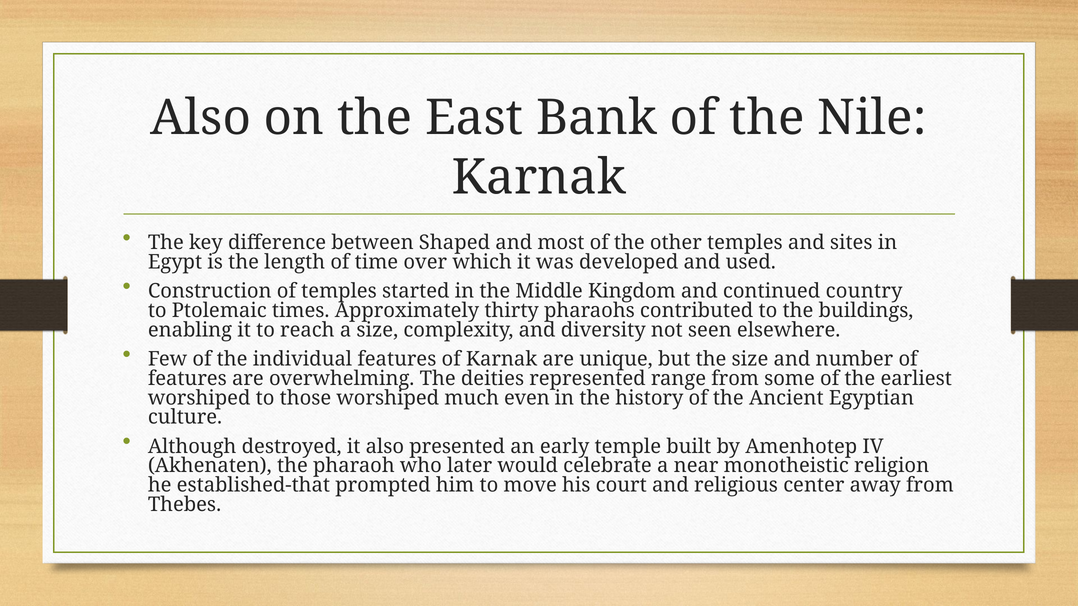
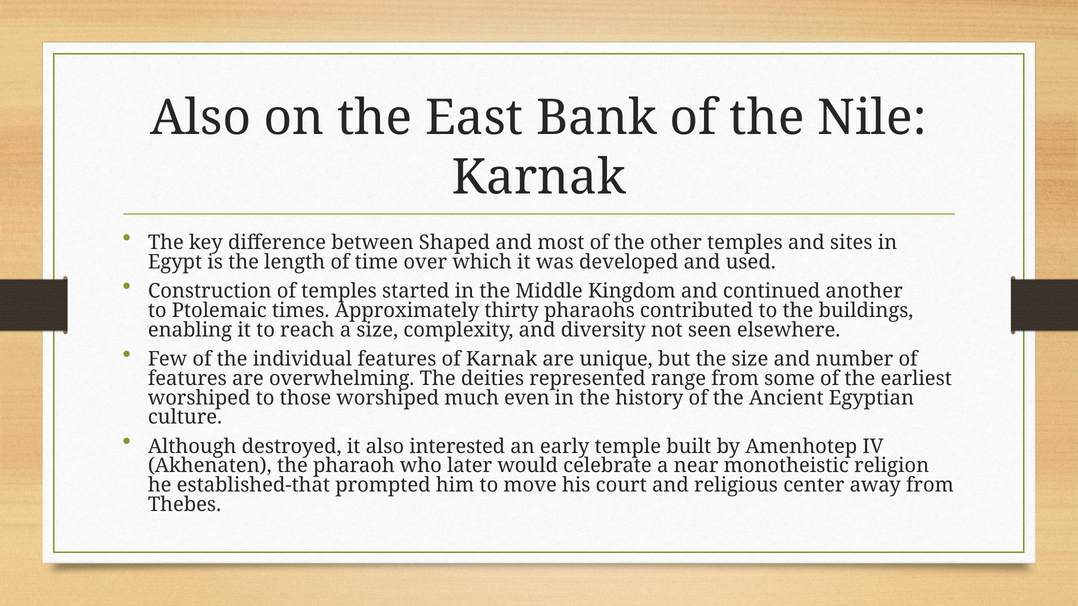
country: country -> another
presented: presented -> interested
